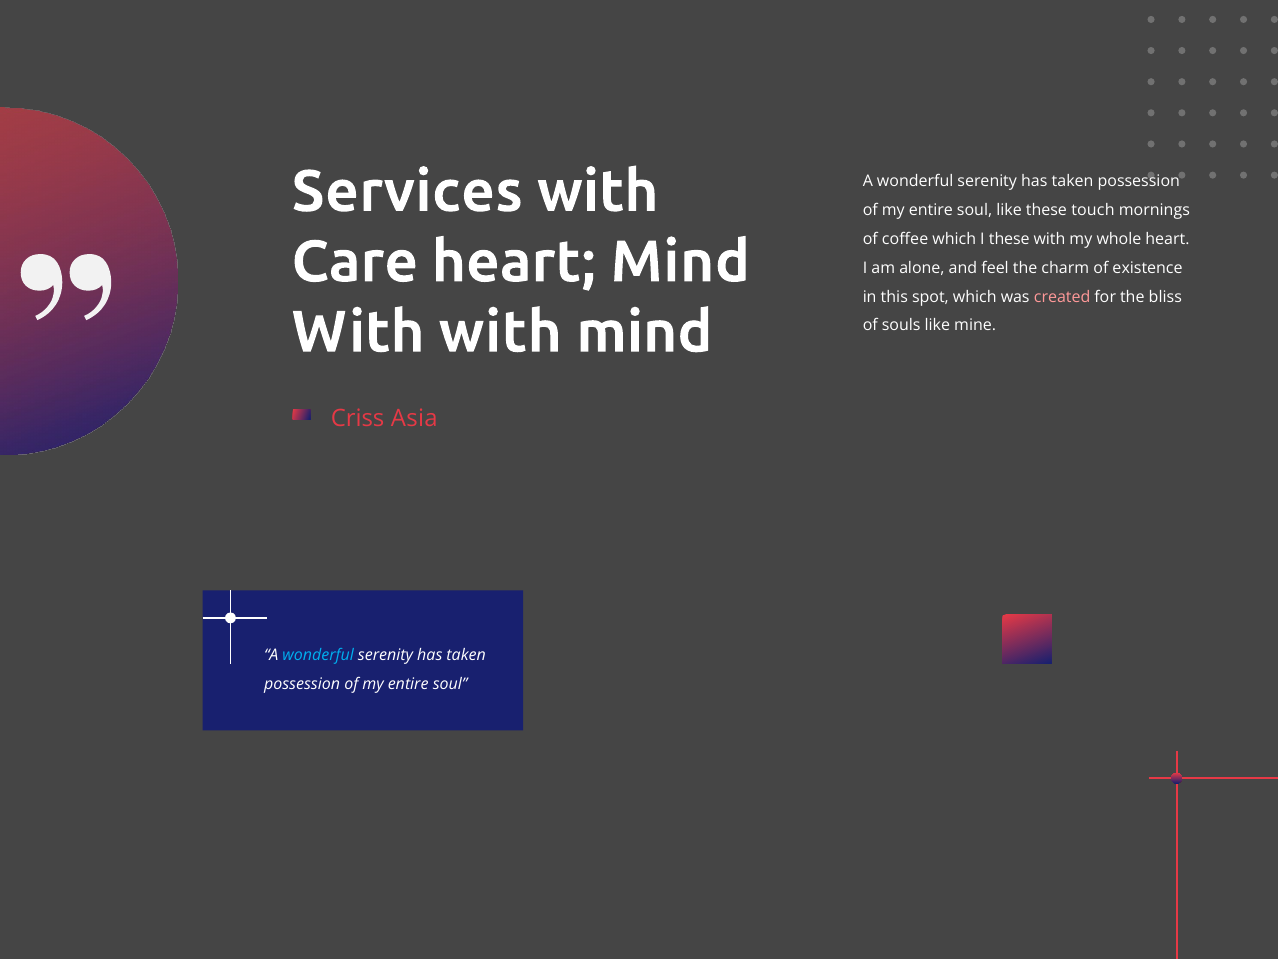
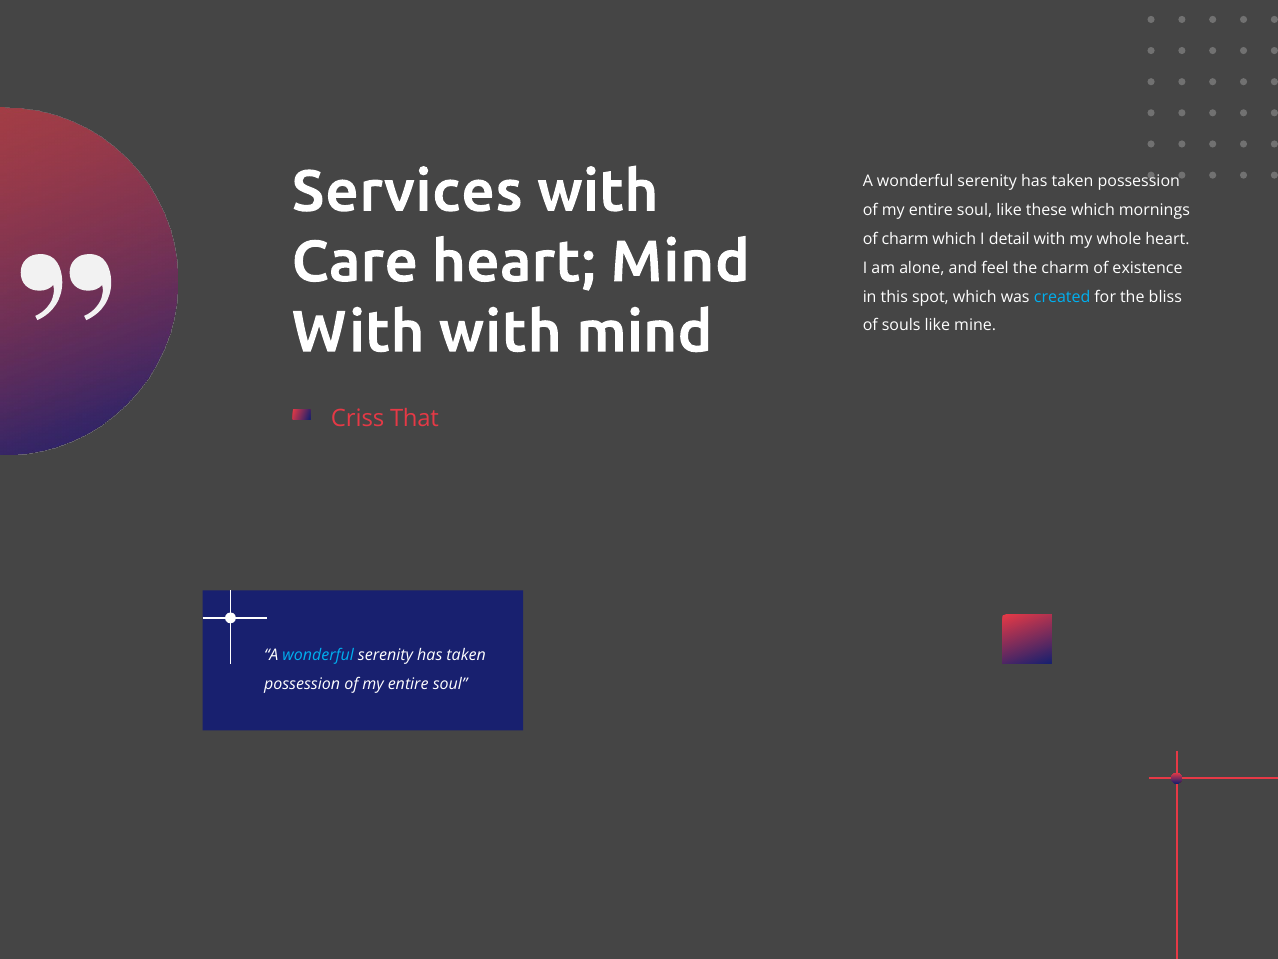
these touch: touch -> which
of coffee: coffee -> charm
I these: these -> detail
created colour: pink -> light blue
Asia: Asia -> That
